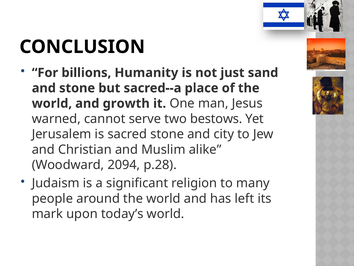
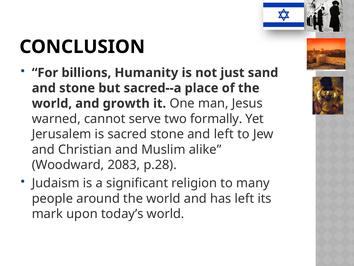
bestows: bestows -> formally
and city: city -> left
2094: 2094 -> 2083
